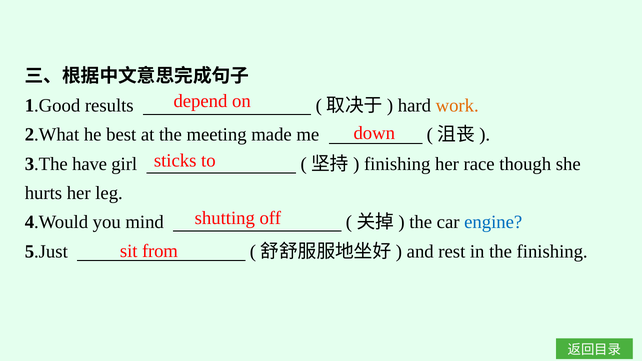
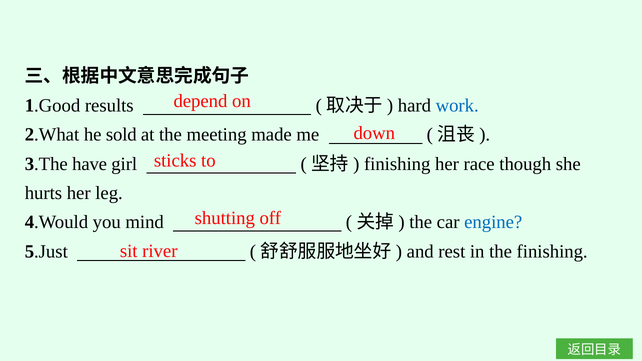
work colour: orange -> blue
best: best -> sold
from: from -> river
